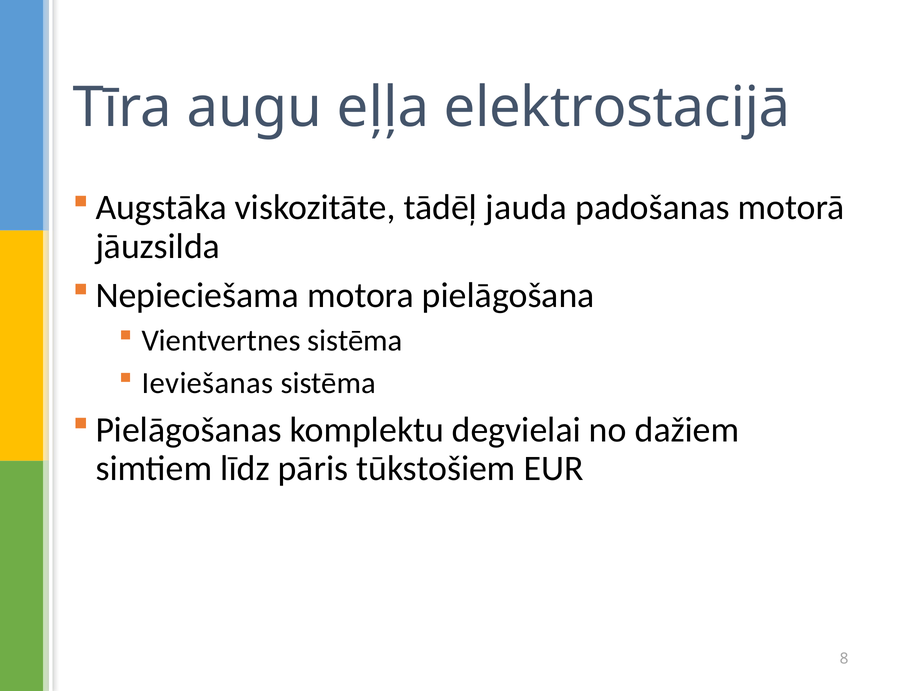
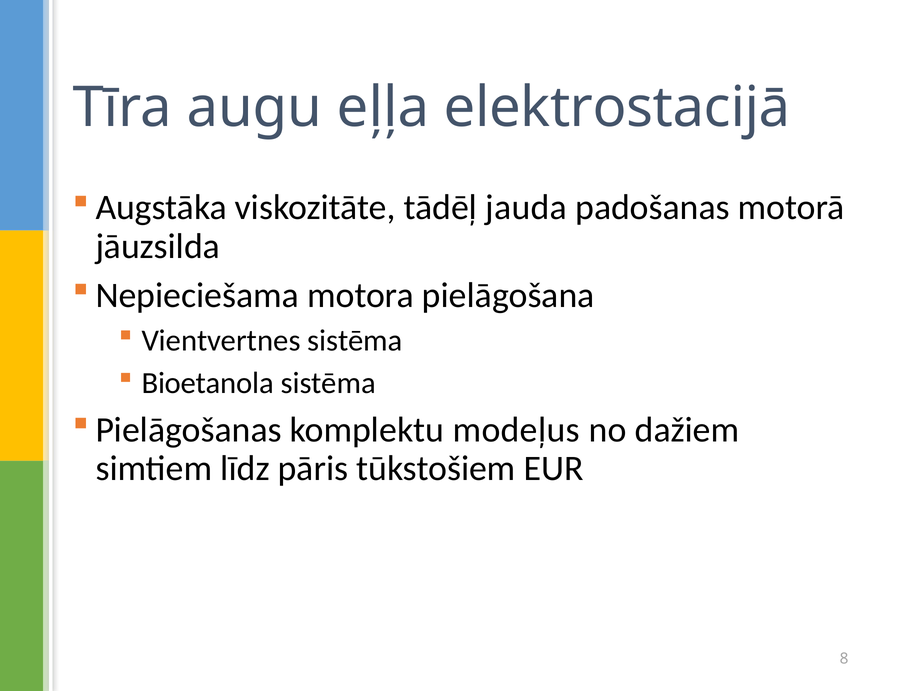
Ieviešanas: Ieviešanas -> Bioetanola
degvielai: degvielai -> modeļus
